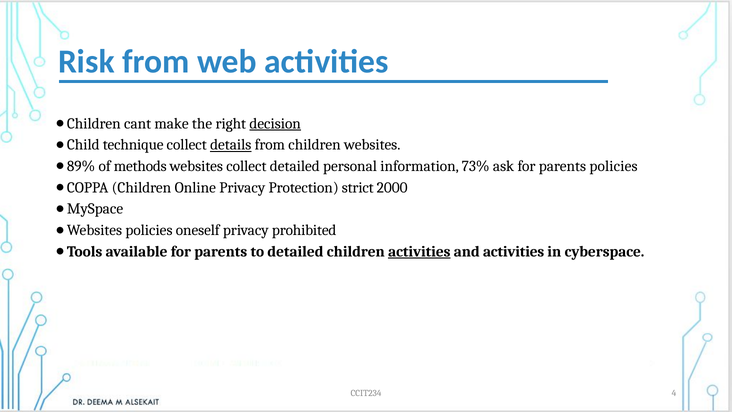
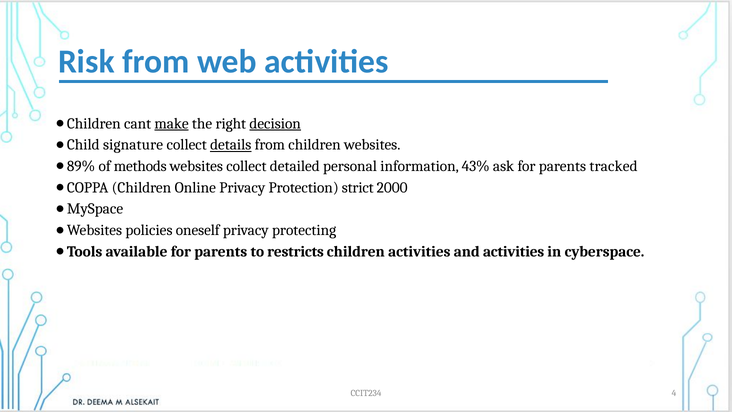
make underline: none -> present
technique: technique -> signature
73%: 73% -> 43%
parents policies: policies -> tracked
prohibited: prohibited -> protecting
to detailed: detailed -> restricts
activities at (419, 251) underline: present -> none
